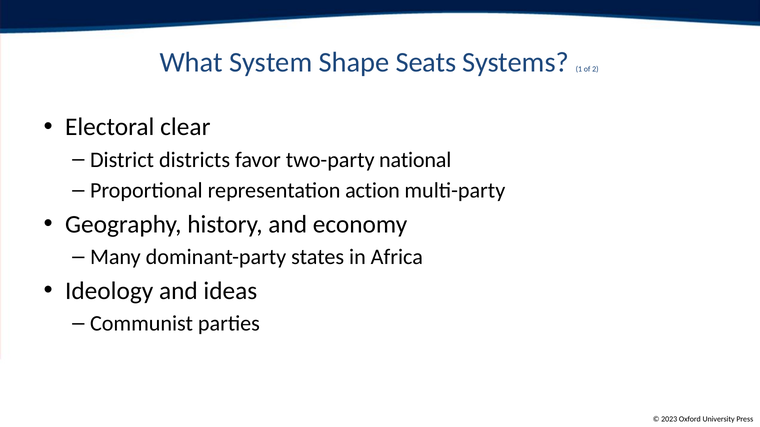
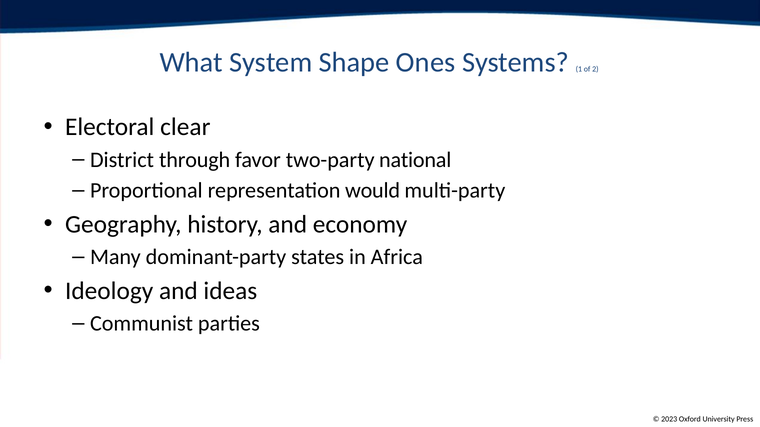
Seats: Seats -> Ones
districts: districts -> through
action: action -> would
